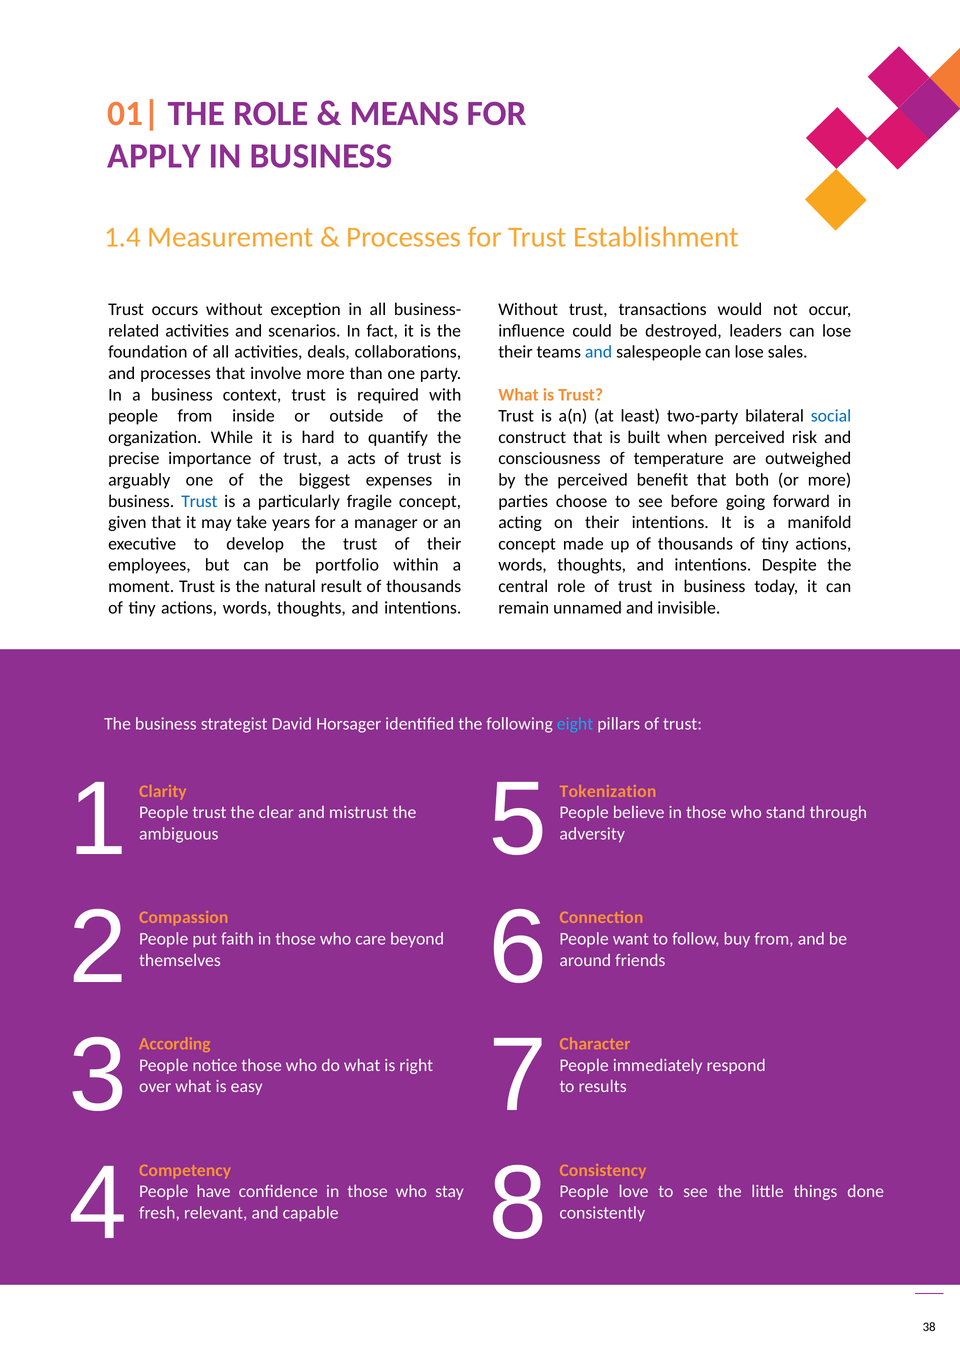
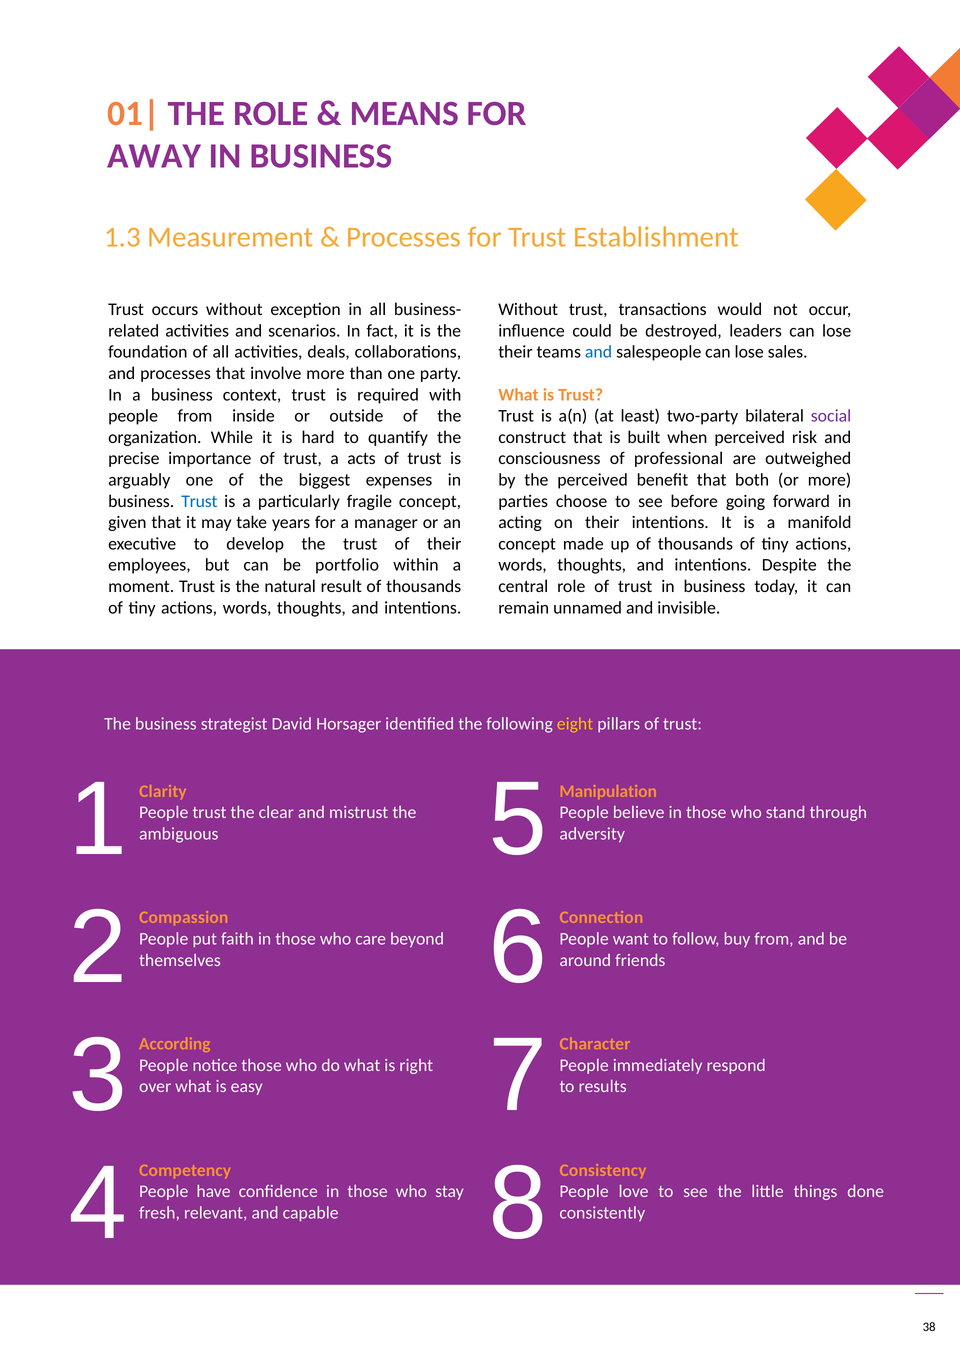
APPLY: APPLY -> AWAY
1.4: 1.4 -> 1.3
social colour: blue -> purple
temperature: temperature -> professional
eight colour: light blue -> yellow
Tokenization: Tokenization -> Manipulation
